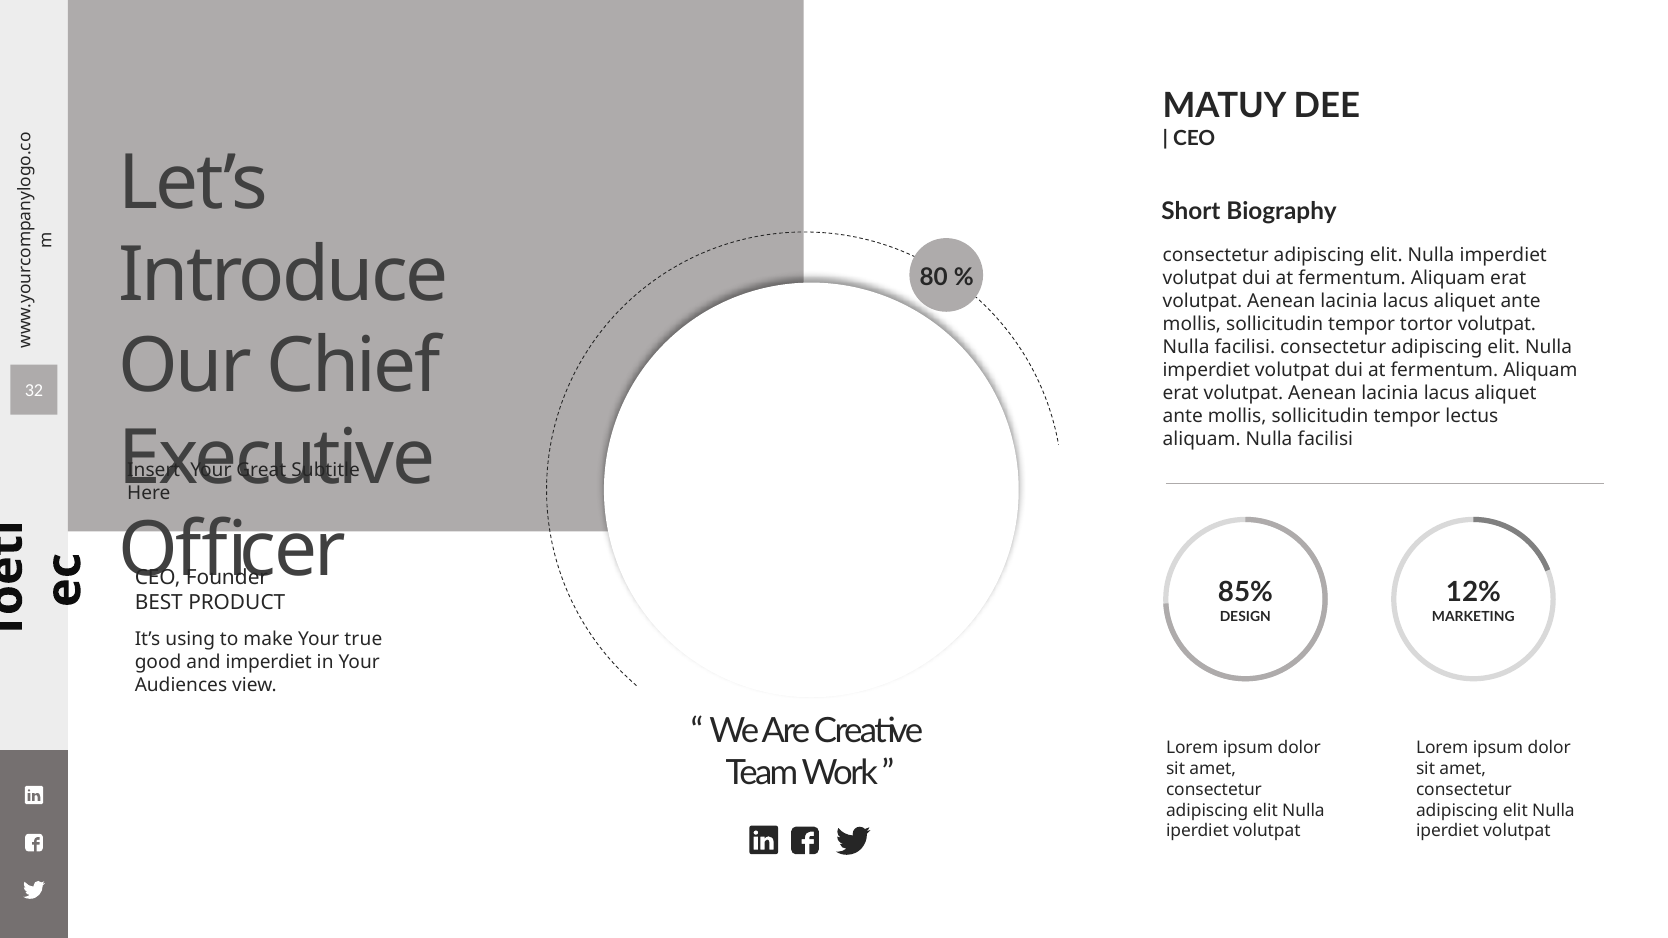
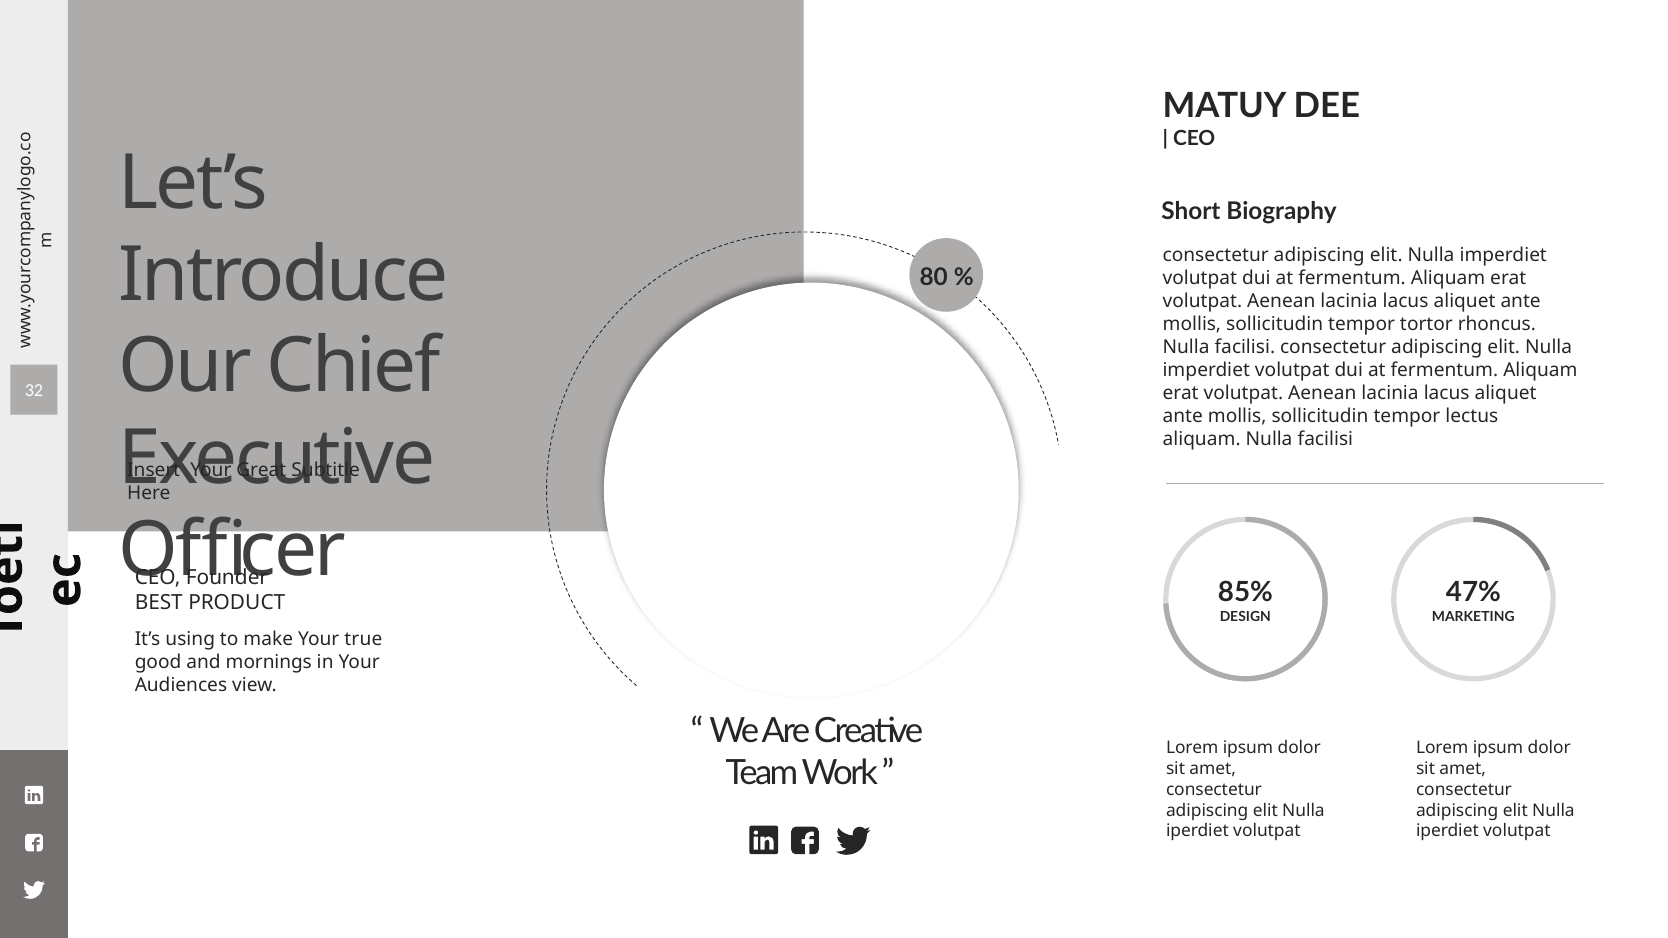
tortor volutpat: volutpat -> rhoncus
12%: 12% -> 47%
and imperdiet: imperdiet -> mornings
